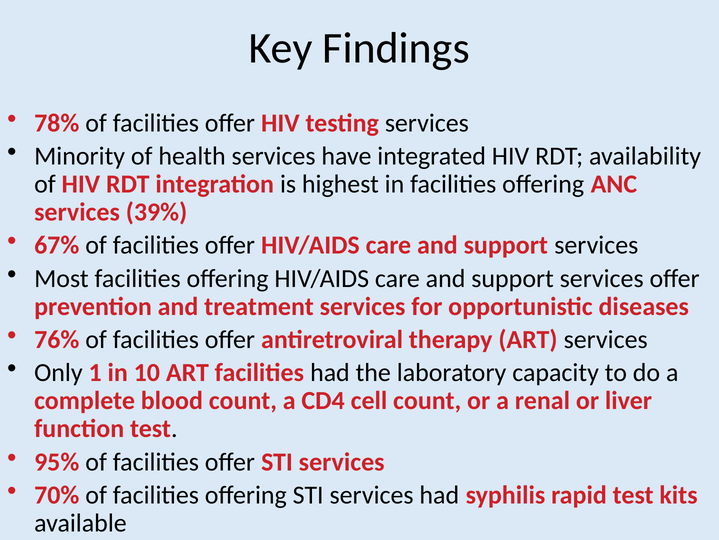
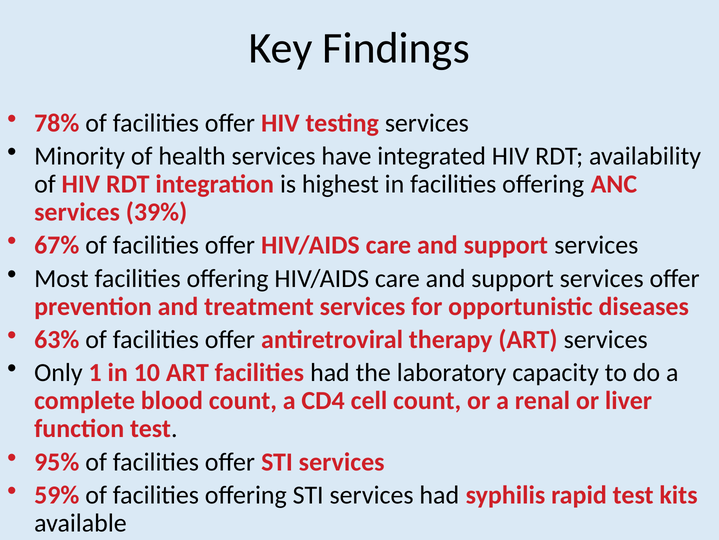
76%: 76% -> 63%
70%: 70% -> 59%
